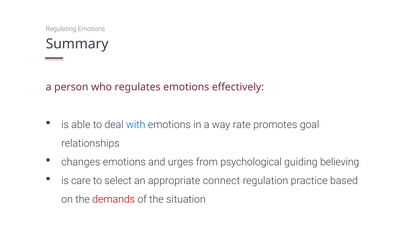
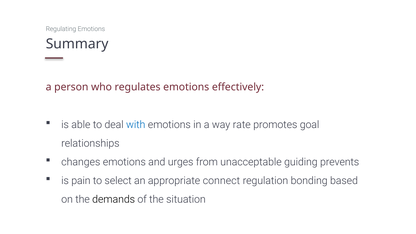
psychological: psychological -> unacceptable
believing: believing -> prevents
care: care -> pain
practice: practice -> bonding
demands colour: red -> black
